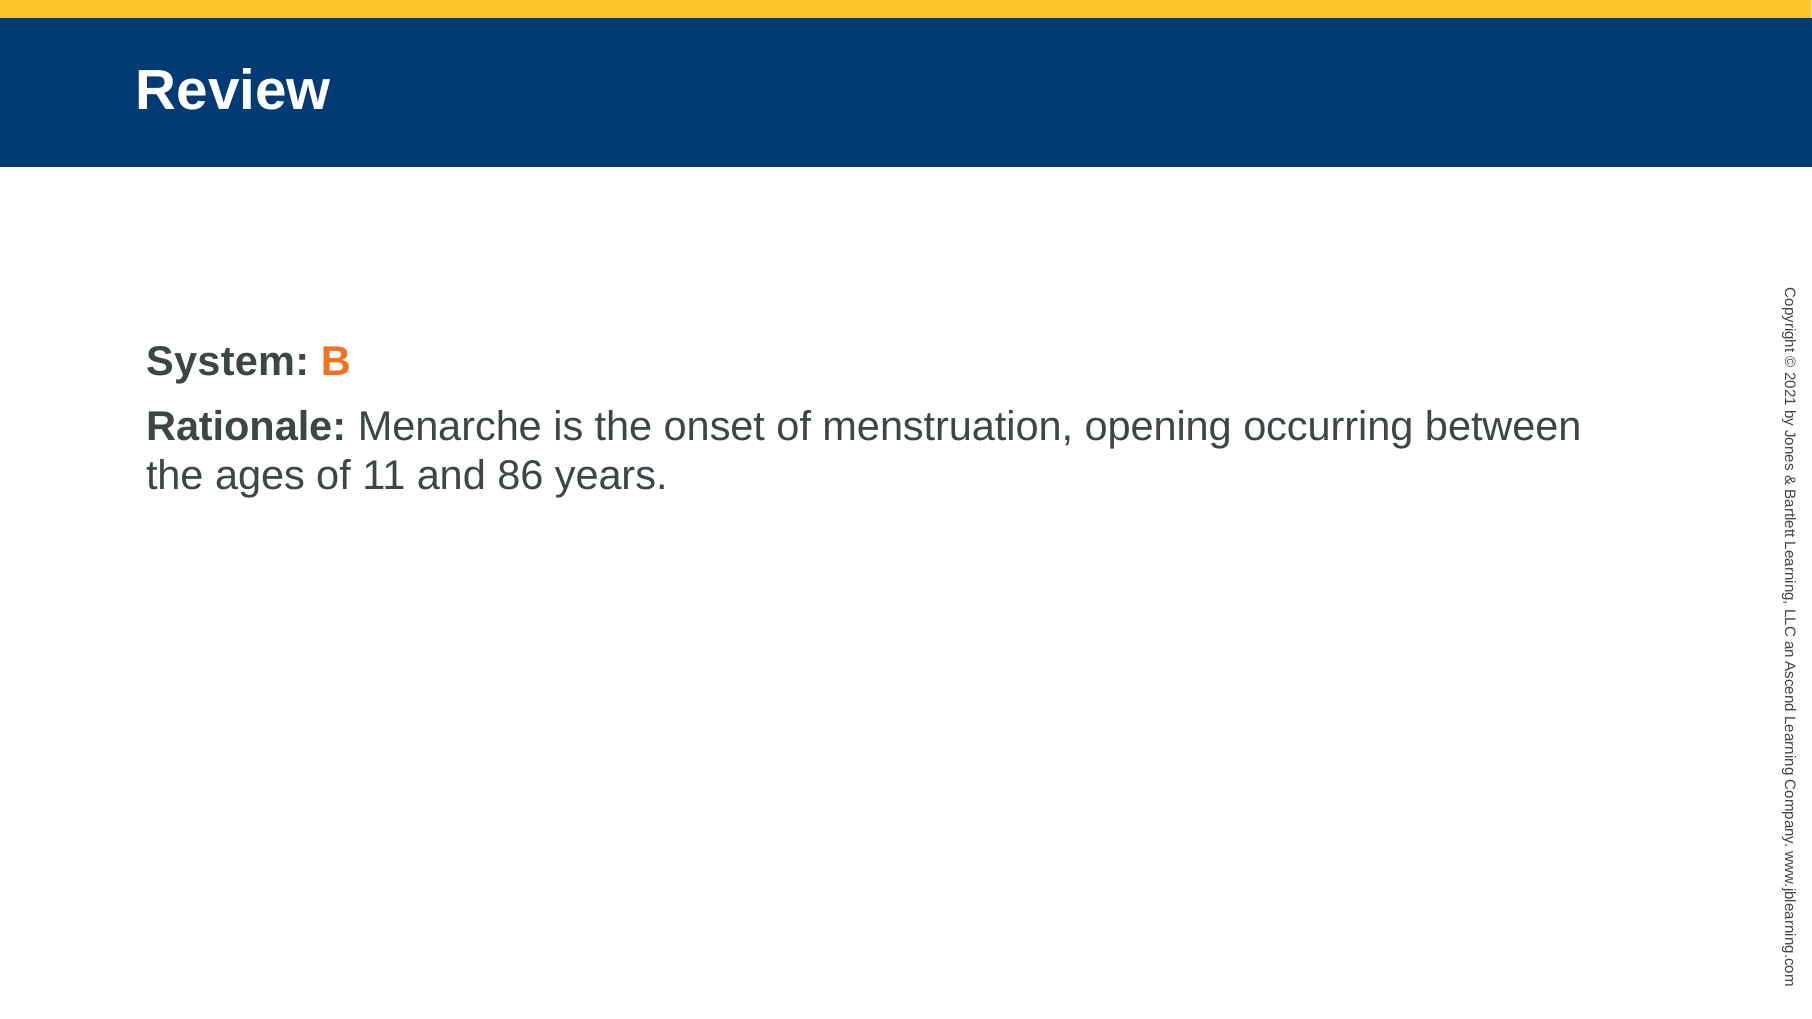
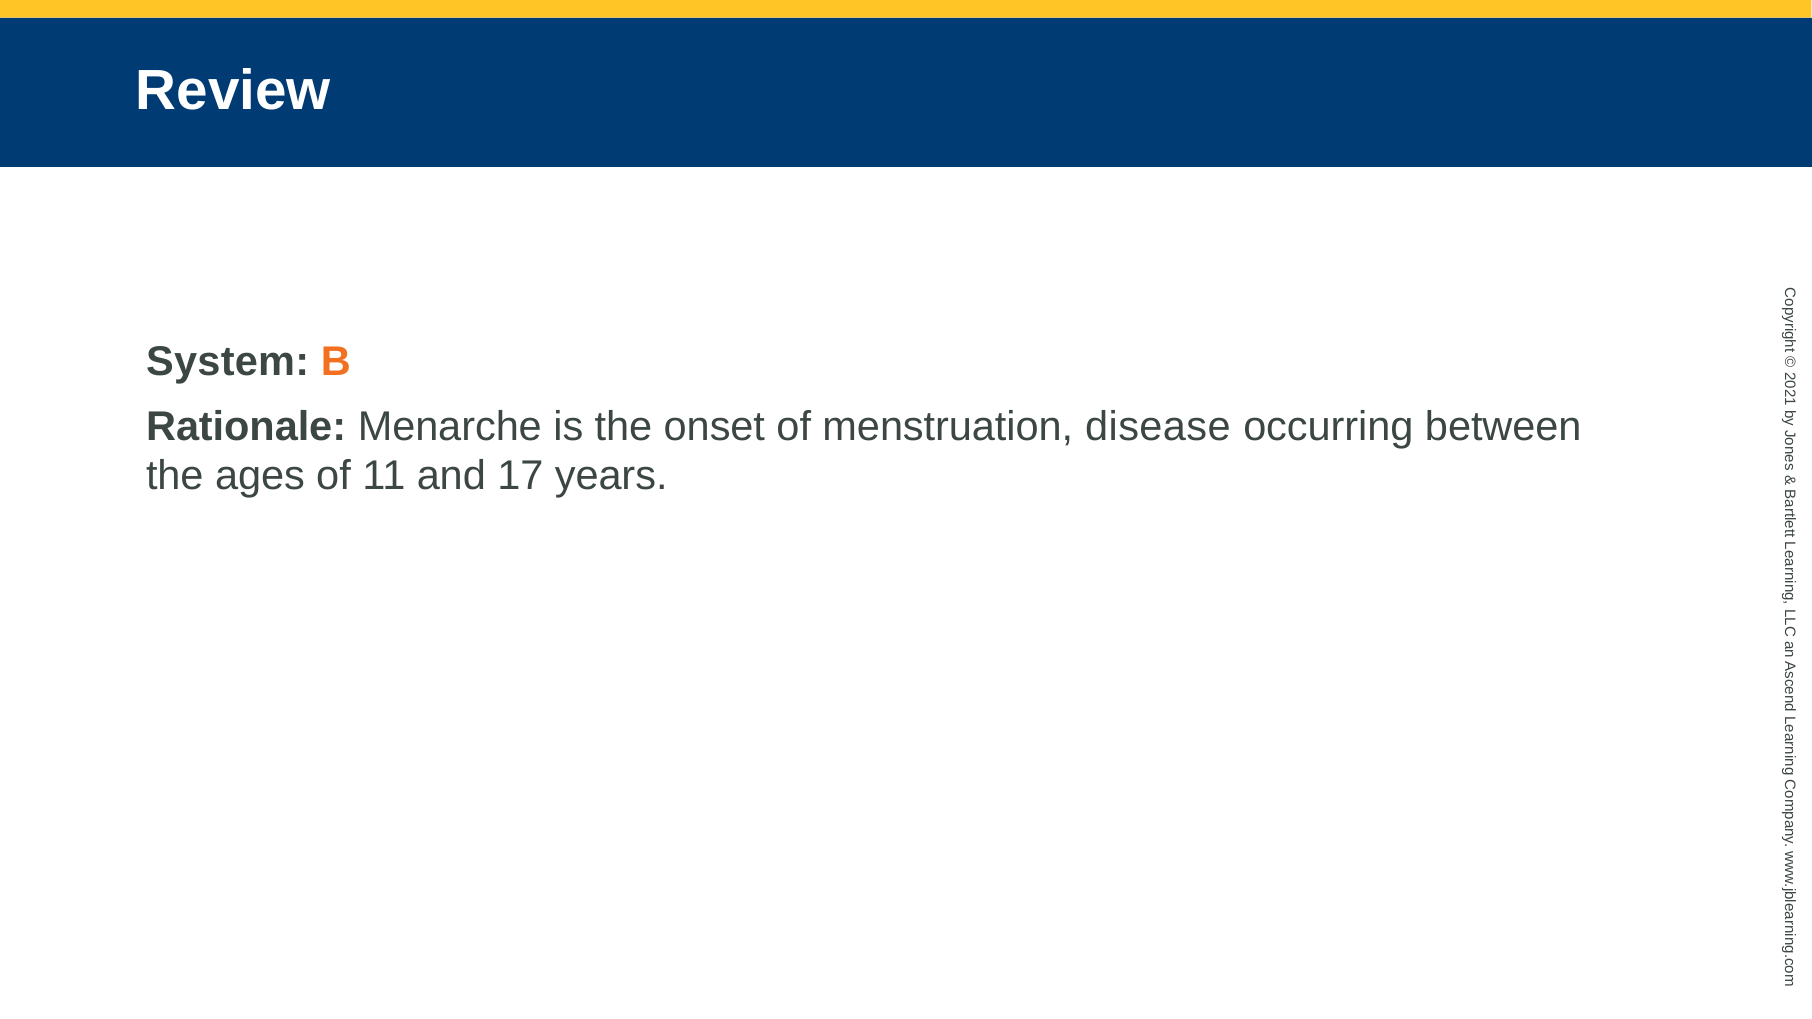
opening: opening -> disease
86: 86 -> 17
